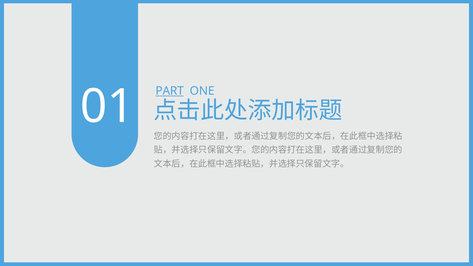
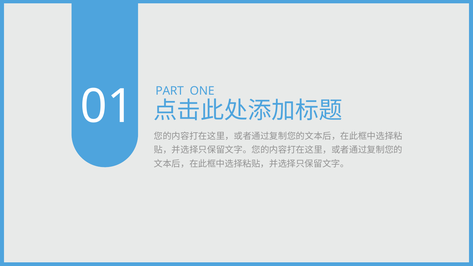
PART underline: present -> none
